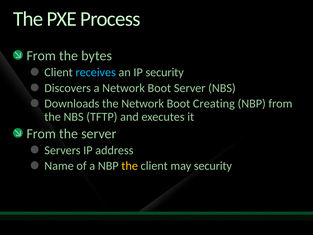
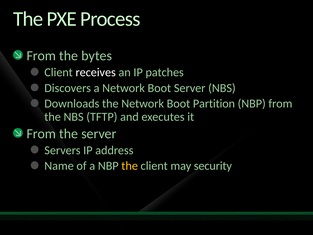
receives colour: light blue -> white
IP security: security -> patches
Creating: Creating -> Partition
